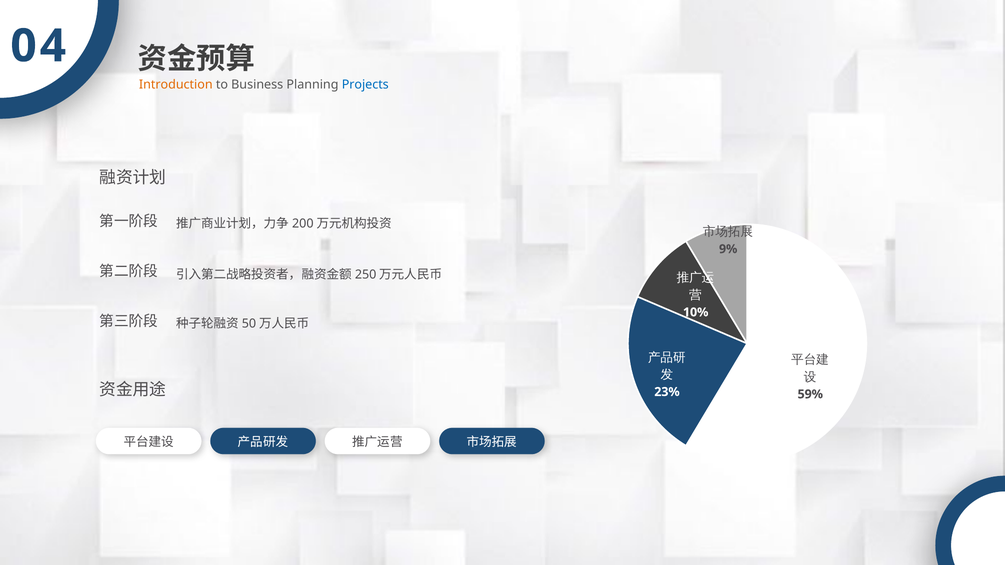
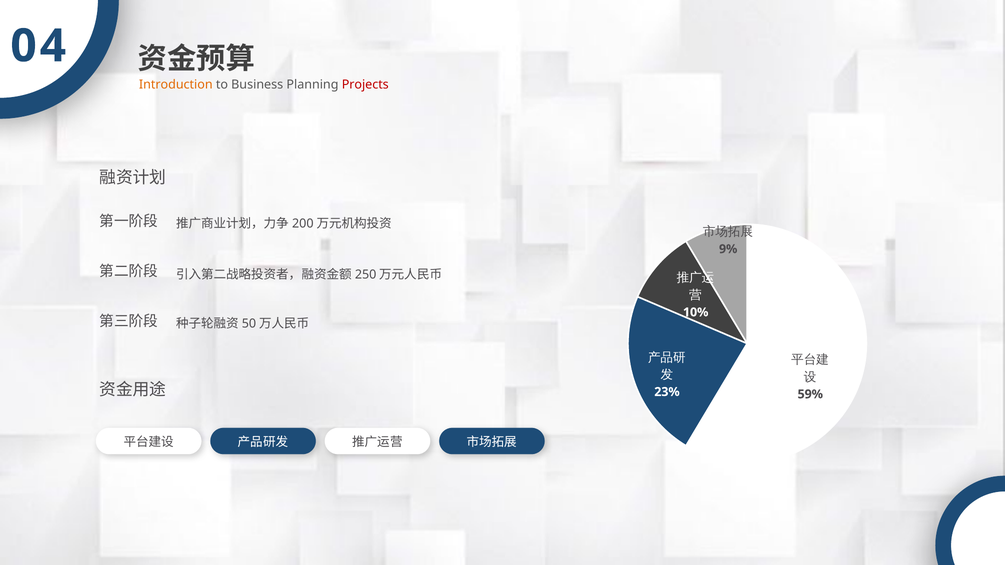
Projects colour: blue -> red
